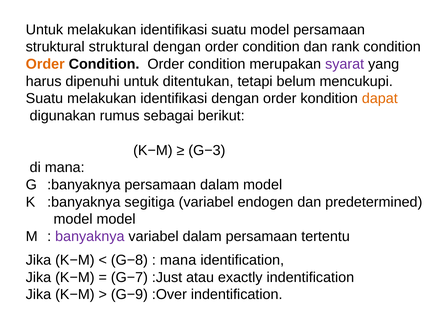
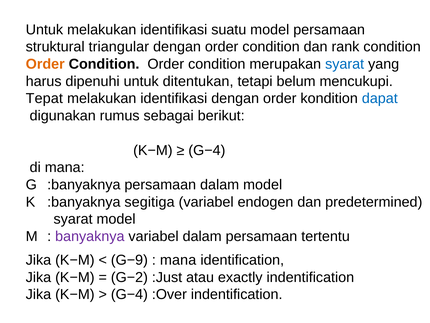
struktural struktural: struktural -> triangular
syarat at (345, 64) colour: purple -> blue
Suatu at (44, 98): Suatu -> Tepat
dapat colour: orange -> blue
G−3 at (207, 150): G−3 -> G−4
model at (73, 219): model -> syarat
G−8: G−8 -> G−9
G−7: G−7 -> G−2
G−9 at (129, 294): G−9 -> G−4
